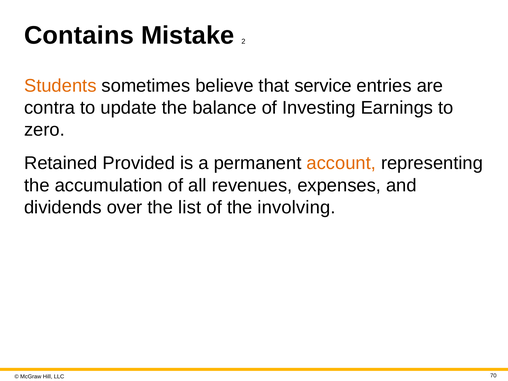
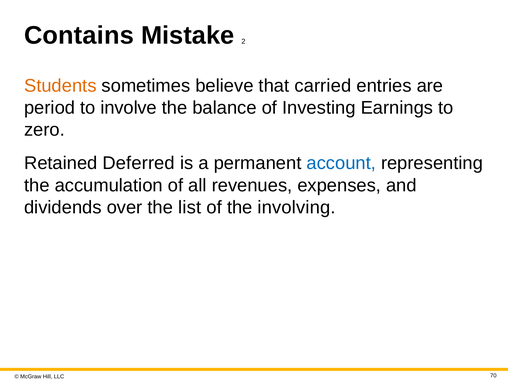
service: service -> carried
contra: contra -> period
update: update -> involve
Provided: Provided -> Deferred
account colour: orange -> blue
